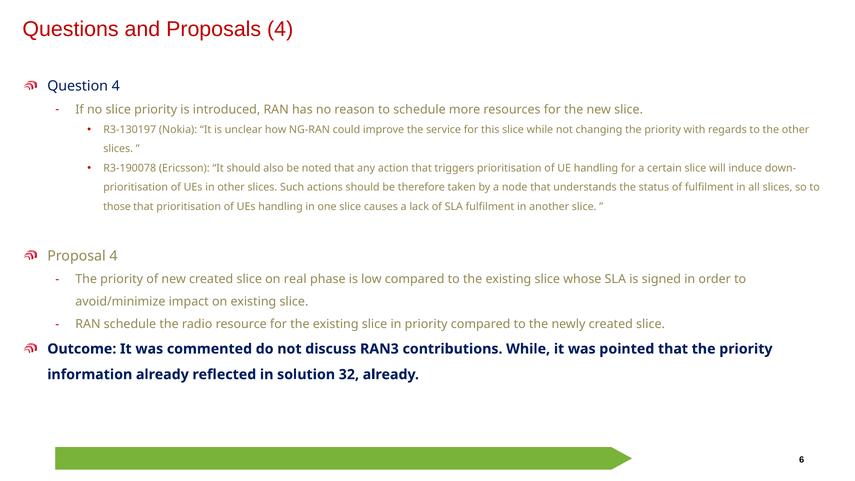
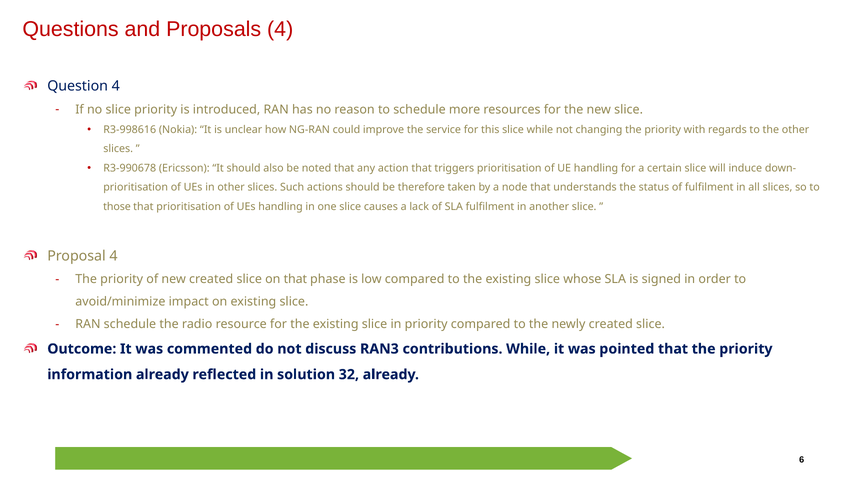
R3-130197: R3-130197 -> R3-998616
R3-190078: R3-190078 -> R3-990678
on real: real -> that
